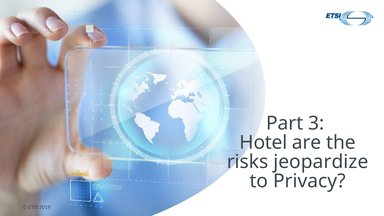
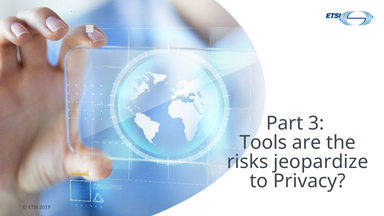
Hotel: Hotel -> Tools
